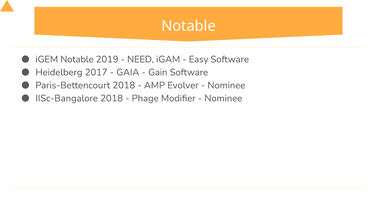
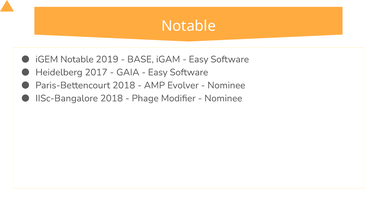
NEED: NEED -> BASE
Gain at (158, 72): Gain -> Easy
